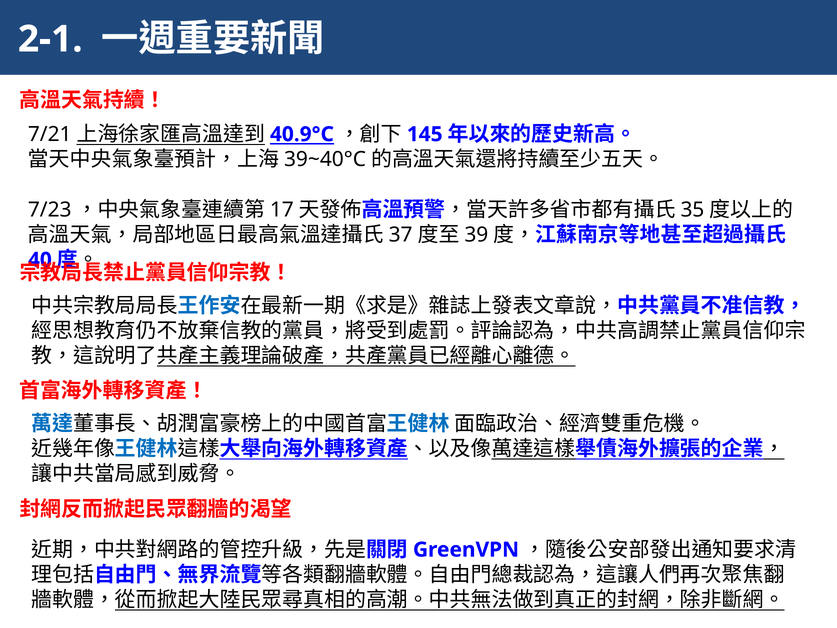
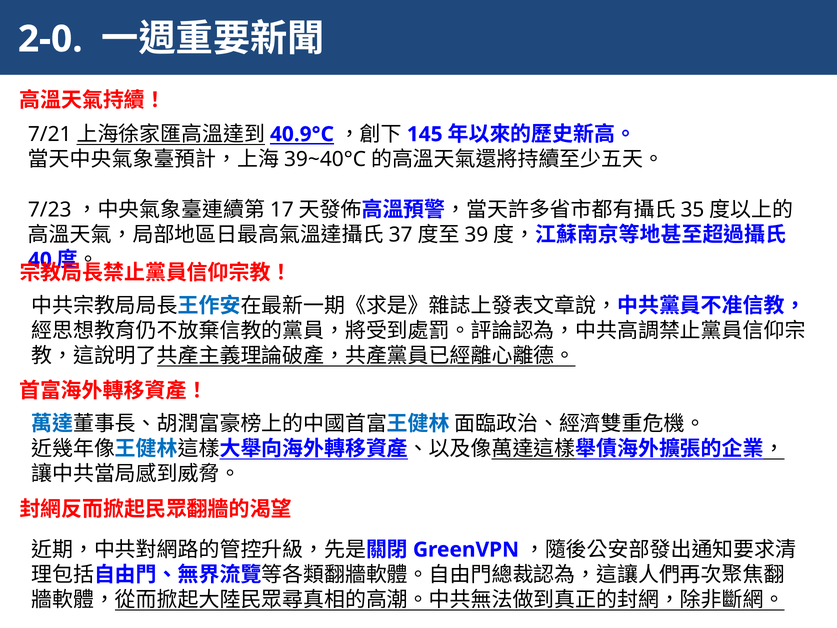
2-1: 2-1 -> 2-0
